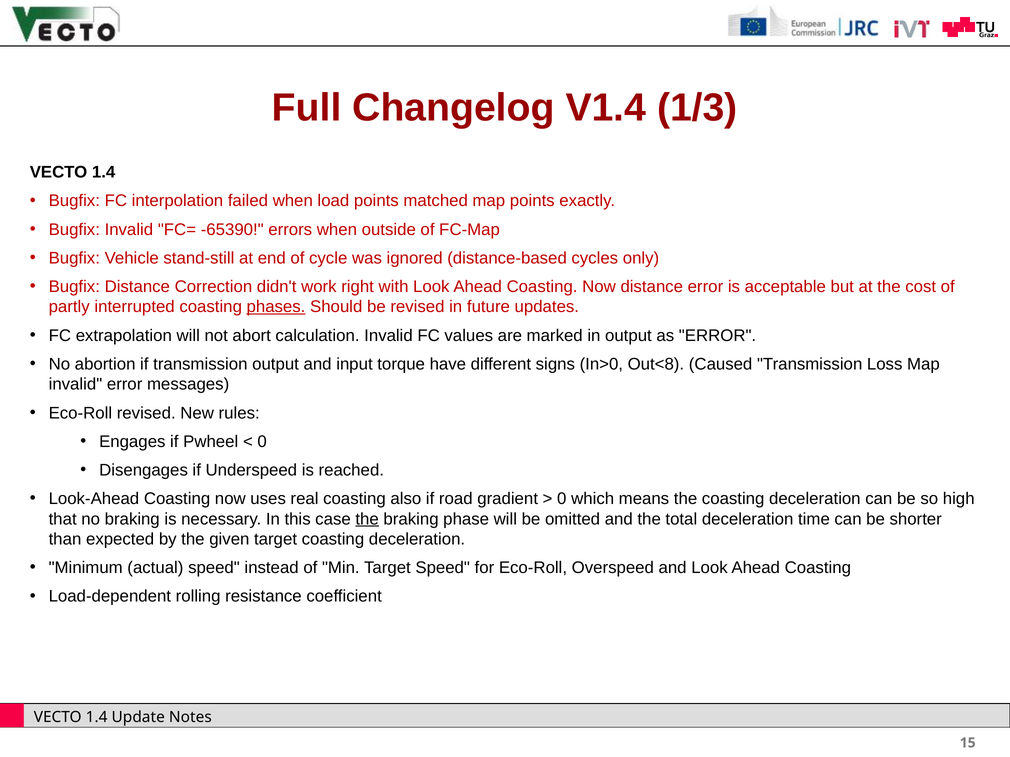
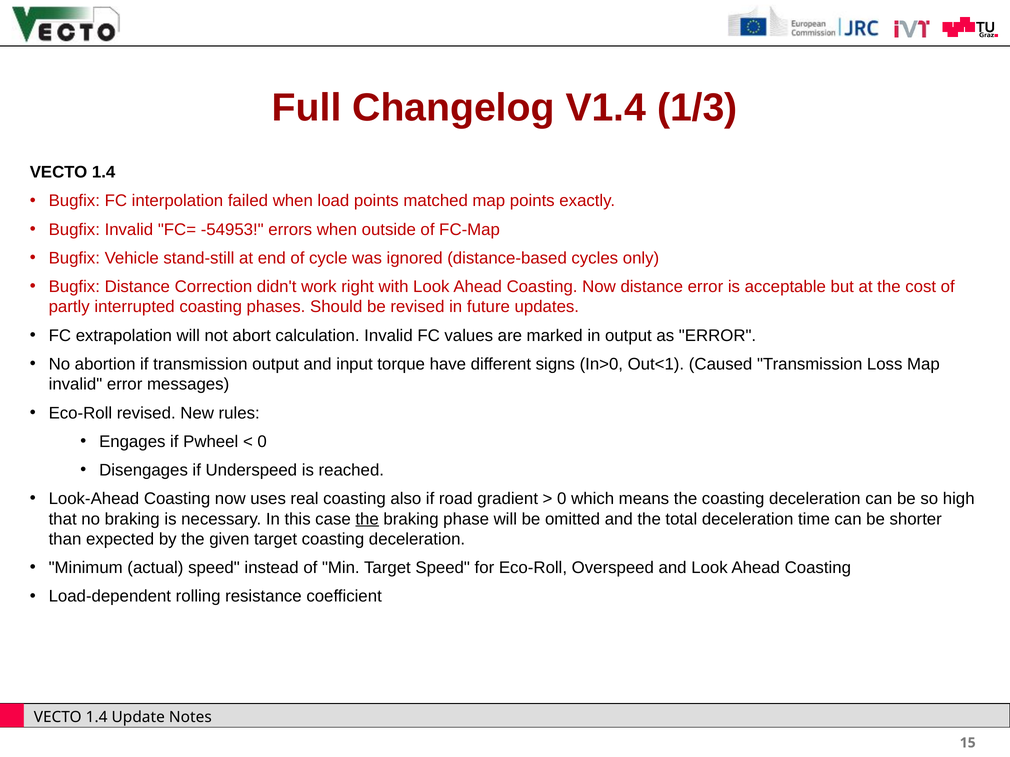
-65390: -65390 -> -54953
phases underline: present -> none
Out<8: Out<8 -> Out<1
